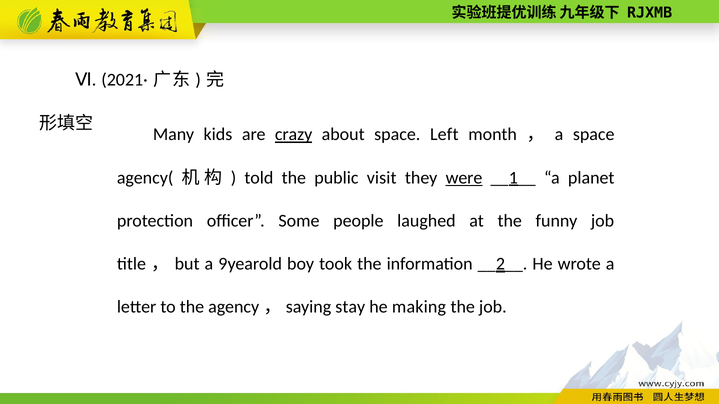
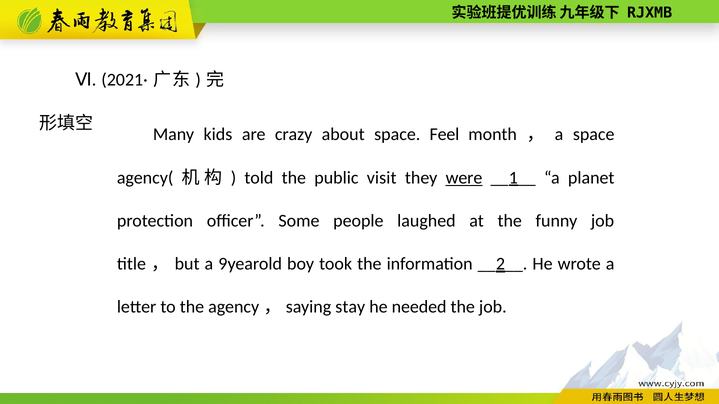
crazy underline: present -> none
Left: Left -> Feel
making: making -> needed
